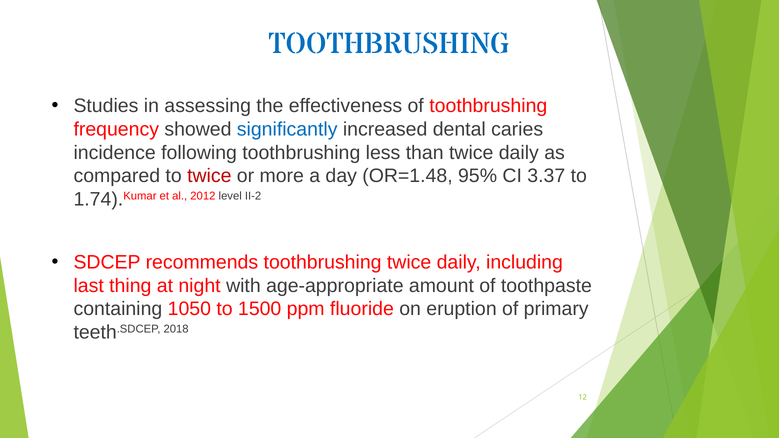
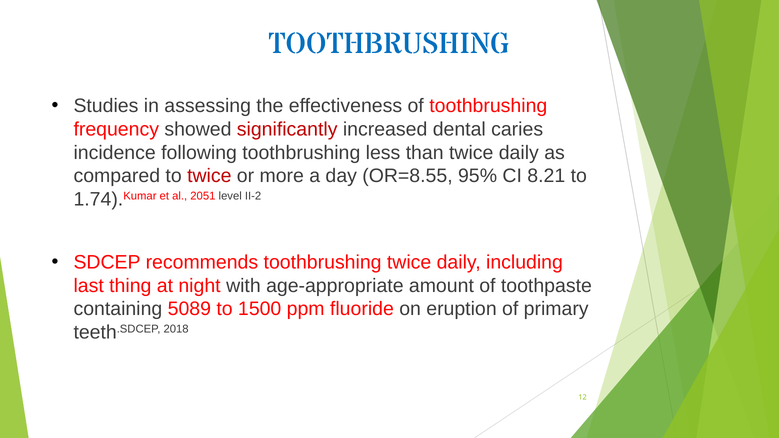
significantly colour: blue -> red
OR=1.48: OR=1.48 -> OR=8.55
3.37: 3.37 -> 8.21
2012: 2012 -> 2051
1050: 1050 -> 5089
